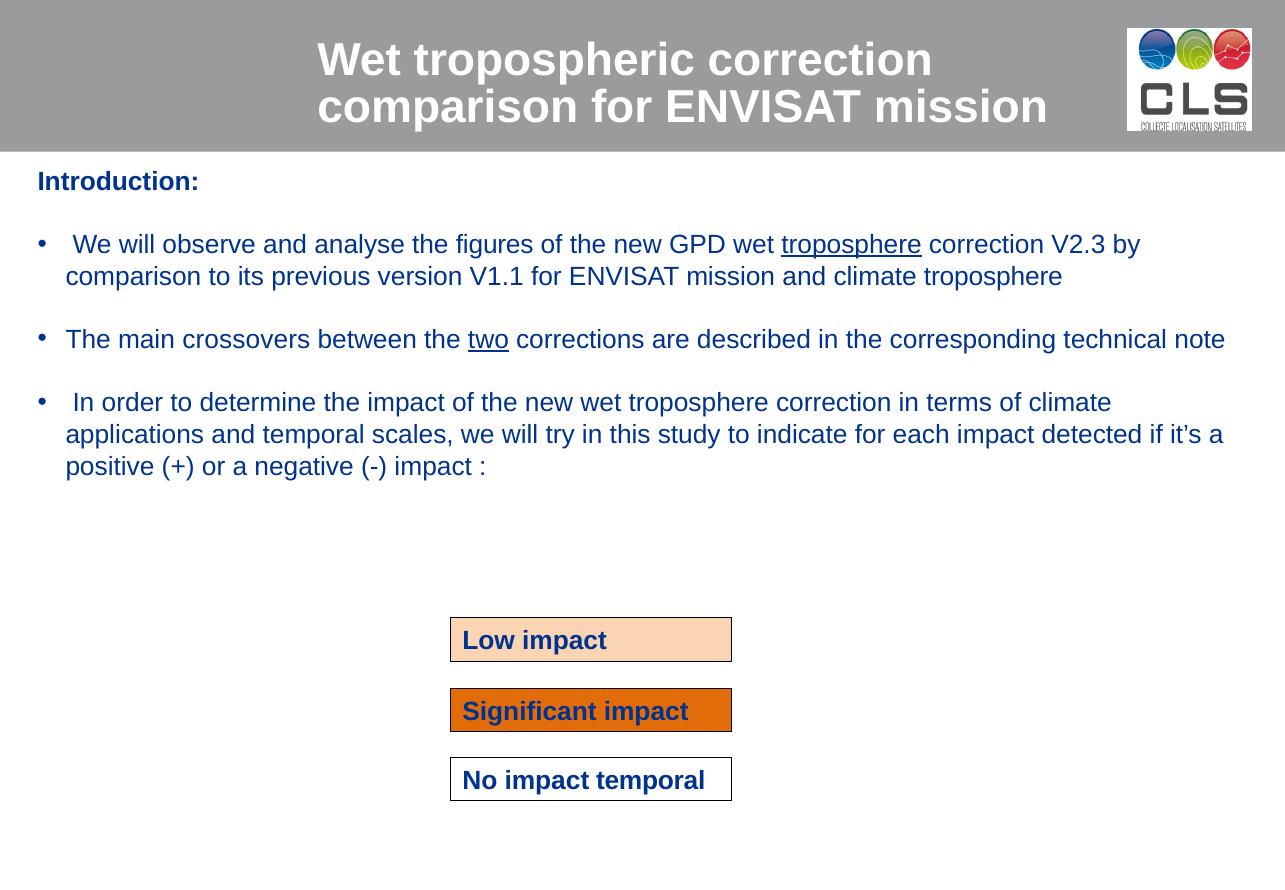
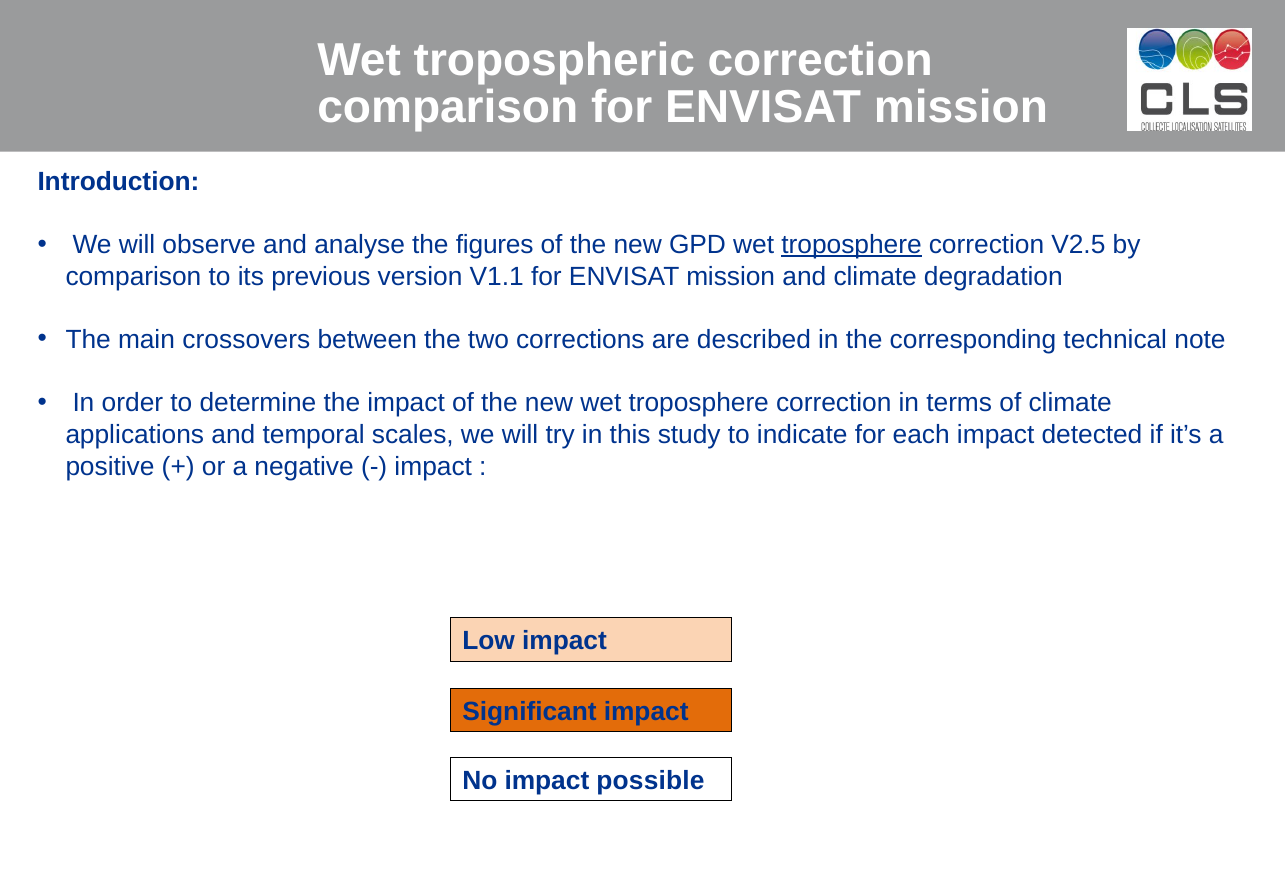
V2.3: V2.3 -> V2.5
climate troposphere: troposphere -> degradation
two underline: present -> none
impact temporal: temporal -> possible
